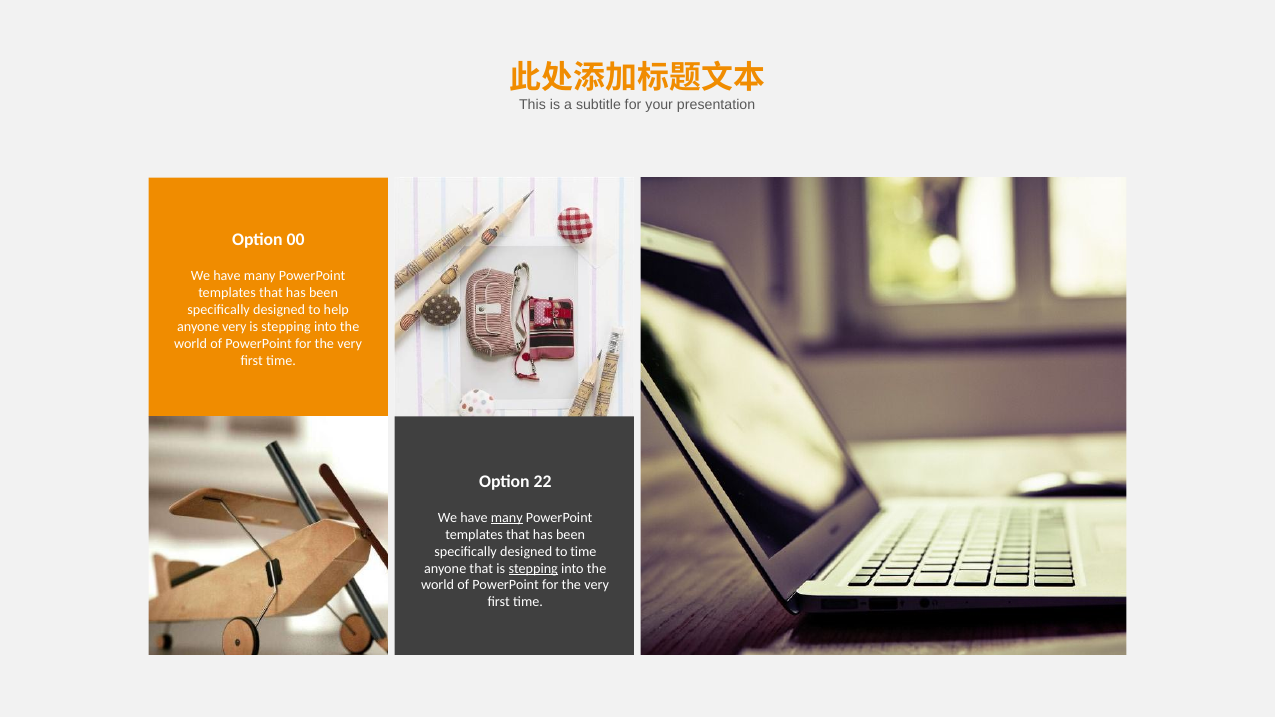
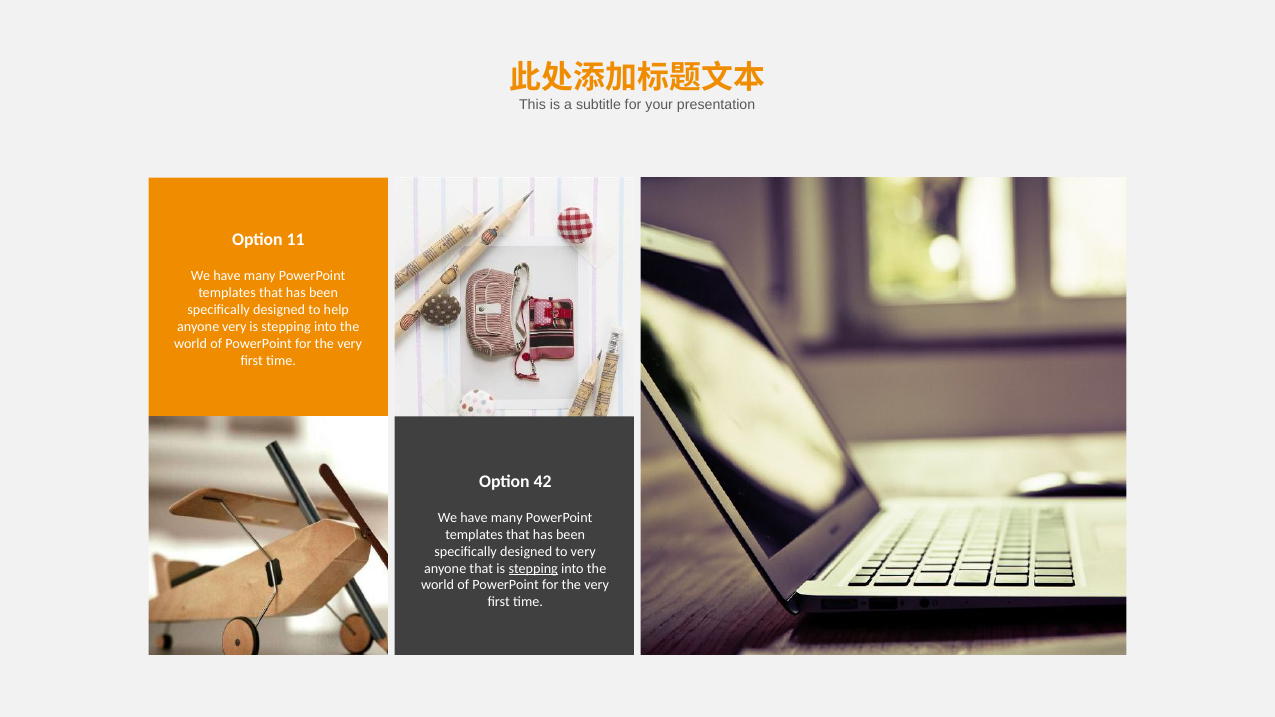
00: 00 -> 11
22: 22 -> 42
many at (507, 517) underline: present -> none
to time: time -> very
